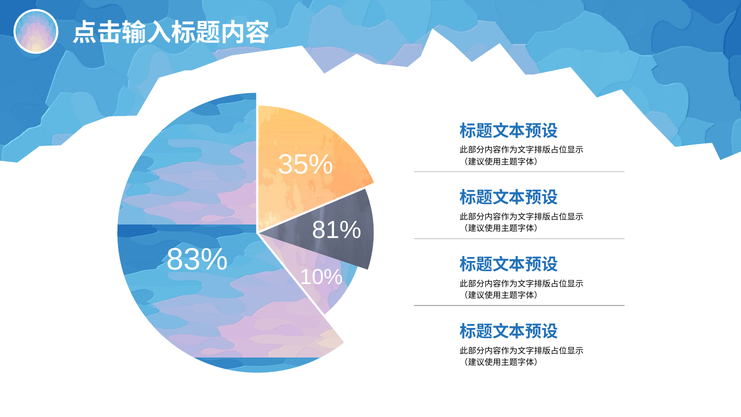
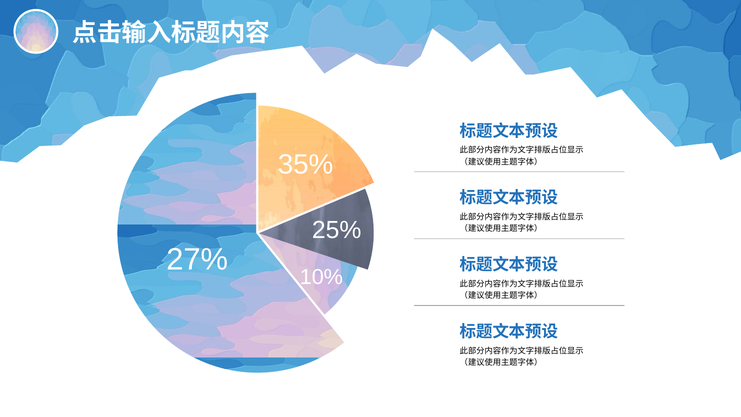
81%: 81% -> 25%
83%: 83% -> 27%
